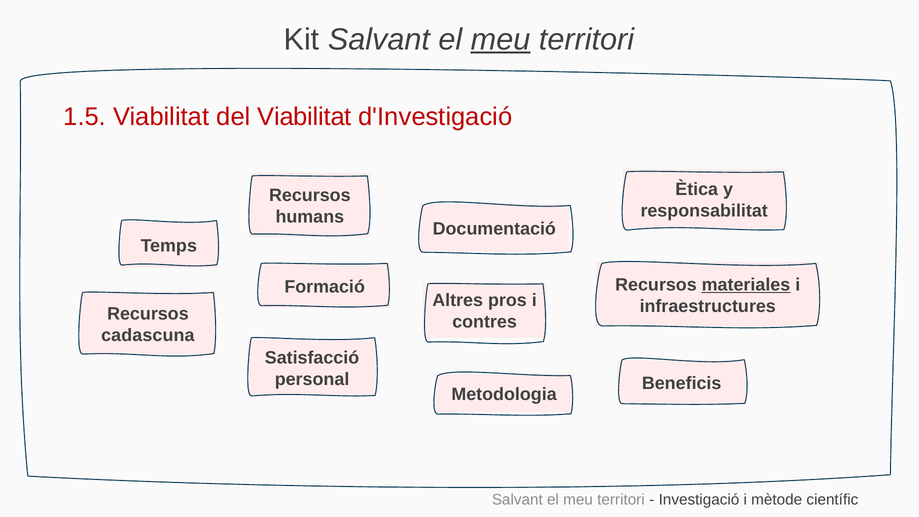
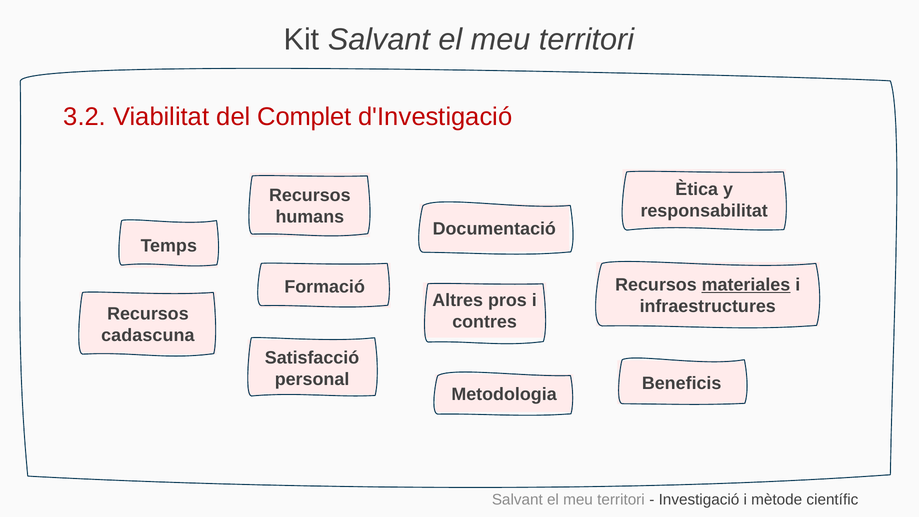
meu at (501, 39) underline: present -> none
1.5: 1.5 -> 3.2
del Viabilitat: Viabilitat -> Complet
